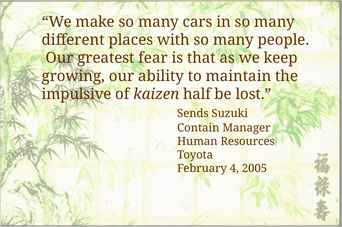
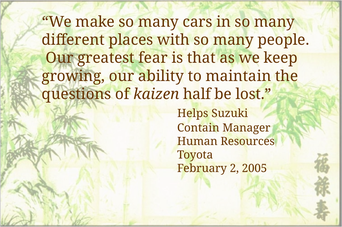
impulsive: impulsive -> questions
Sends: Sends -> Helps
4: 4 -> 2
